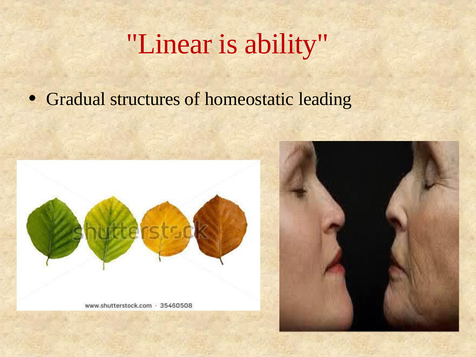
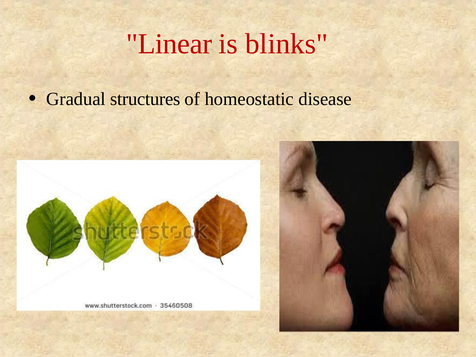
ability: ability -> blinks
leading: leading -> disease
